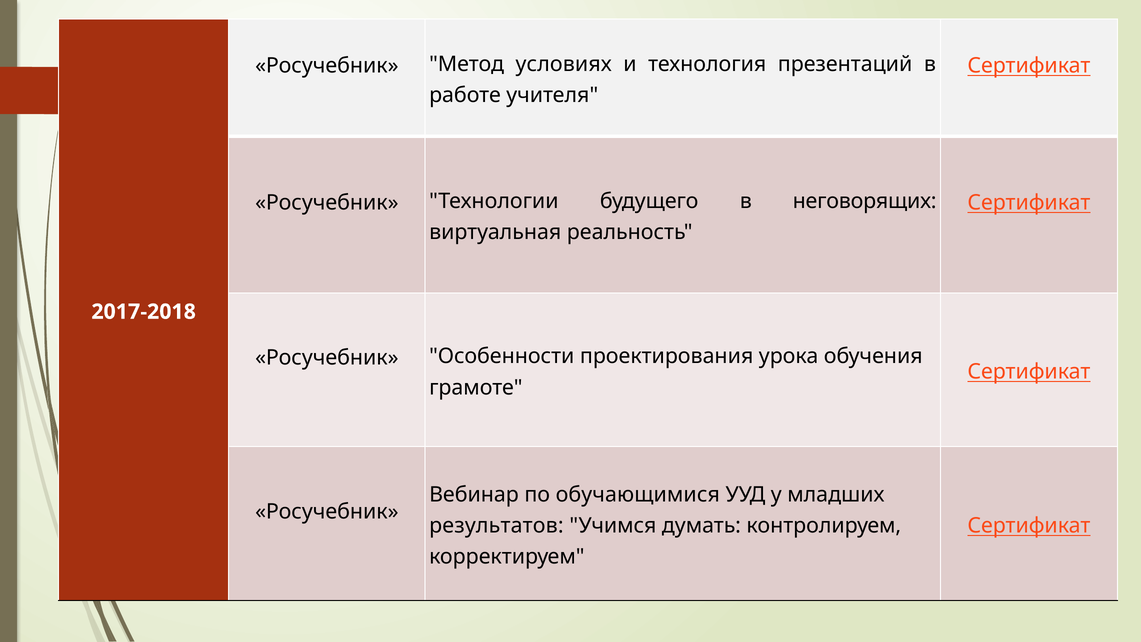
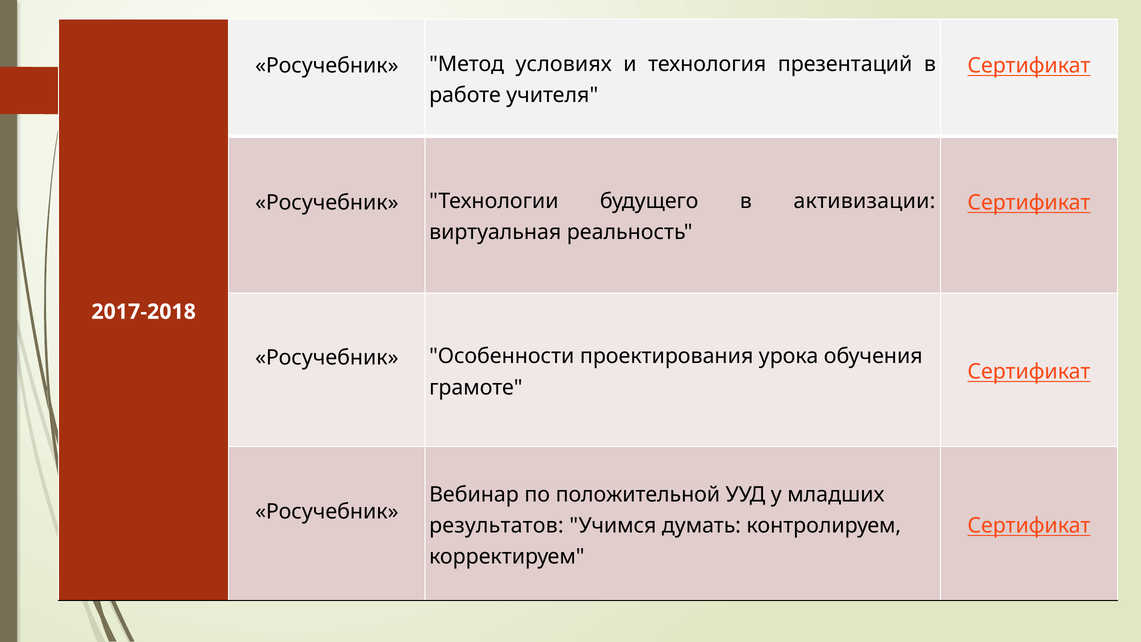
неговорящих: неговорящих -> активизации
обучающимися: обучающимися -> положительной
